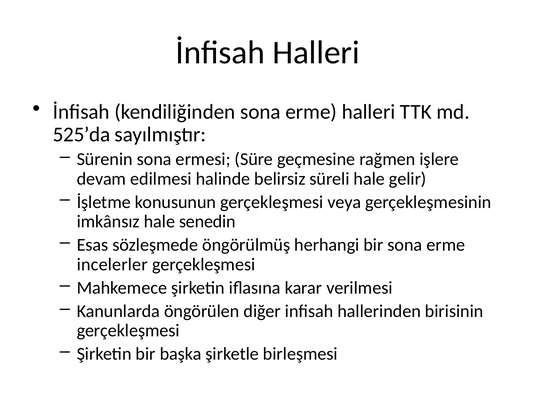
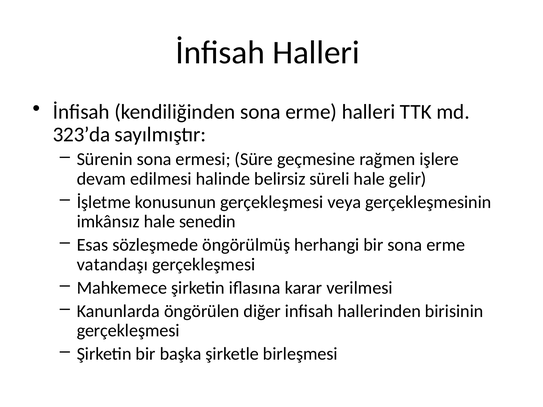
525’da: 525’da -> 323’da
incelerler: incelerler -> vatandaşı
